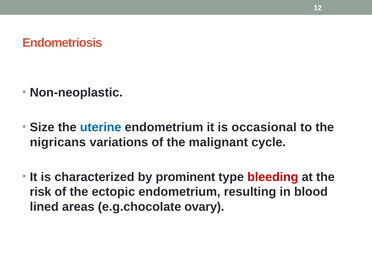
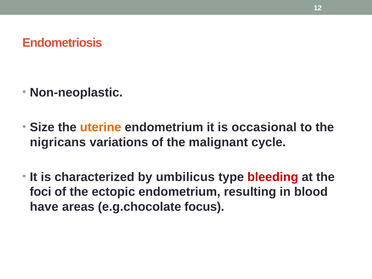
uterine colour: blue -> orange
prominent: prominent -> umbilicus
risk: risk -> foci
lined: lined -> have
ovary: ovary -> focus
